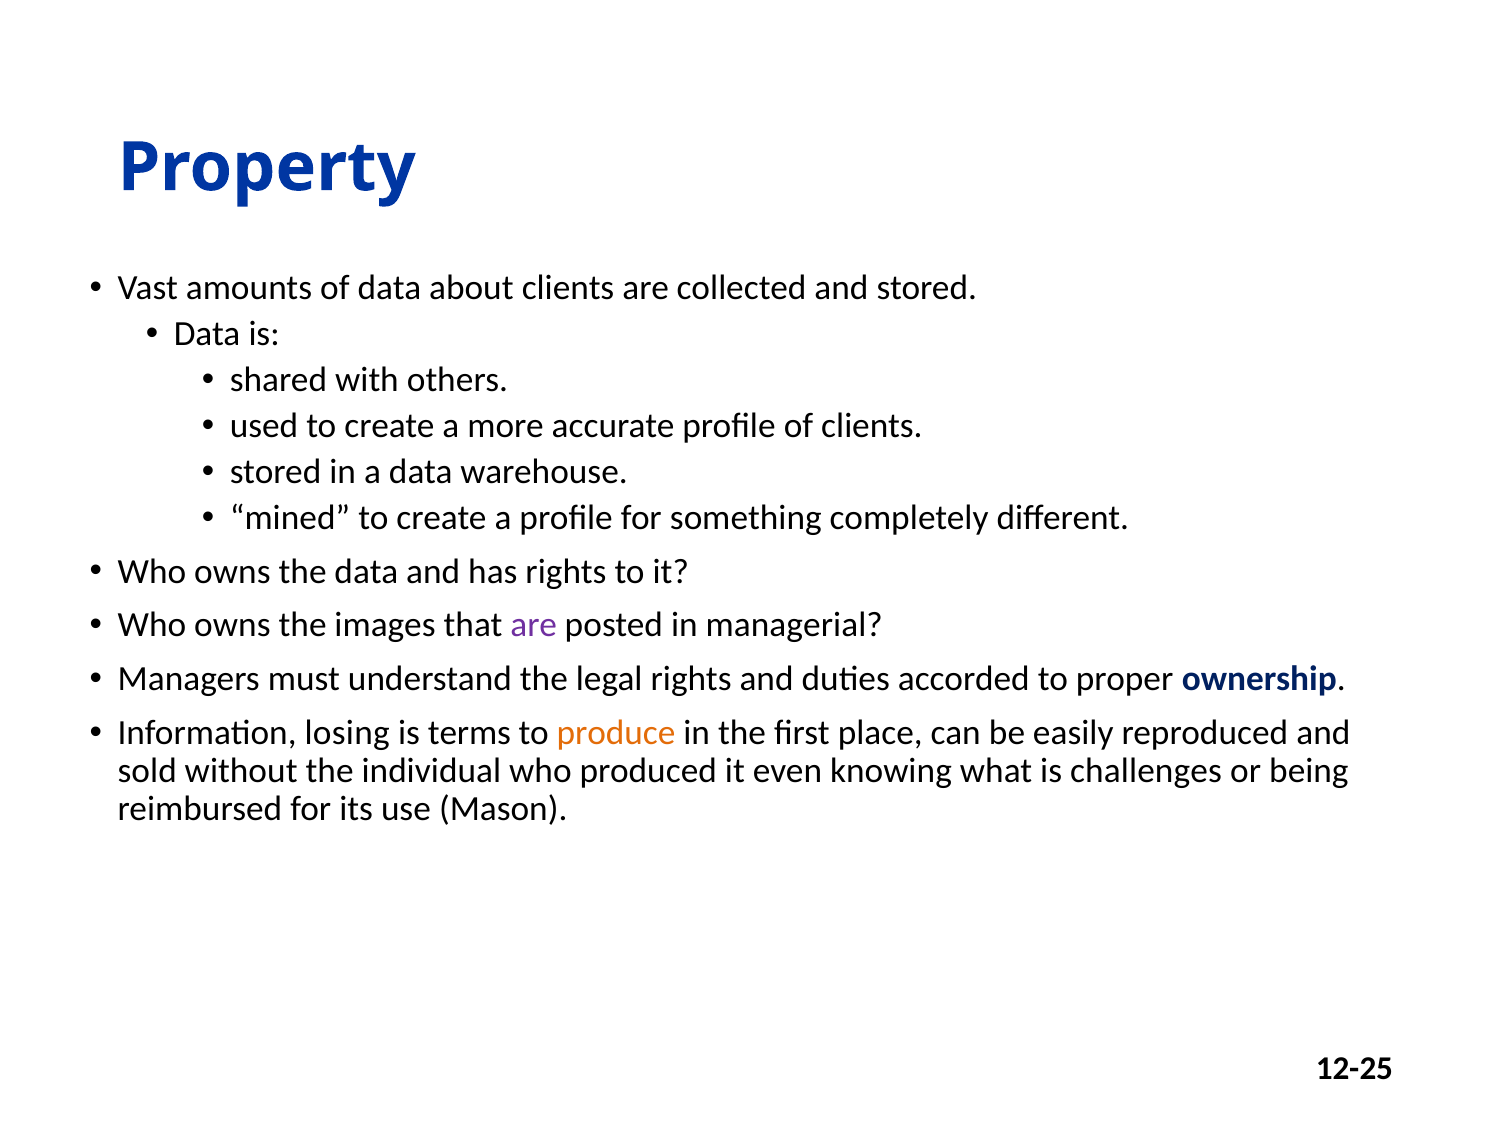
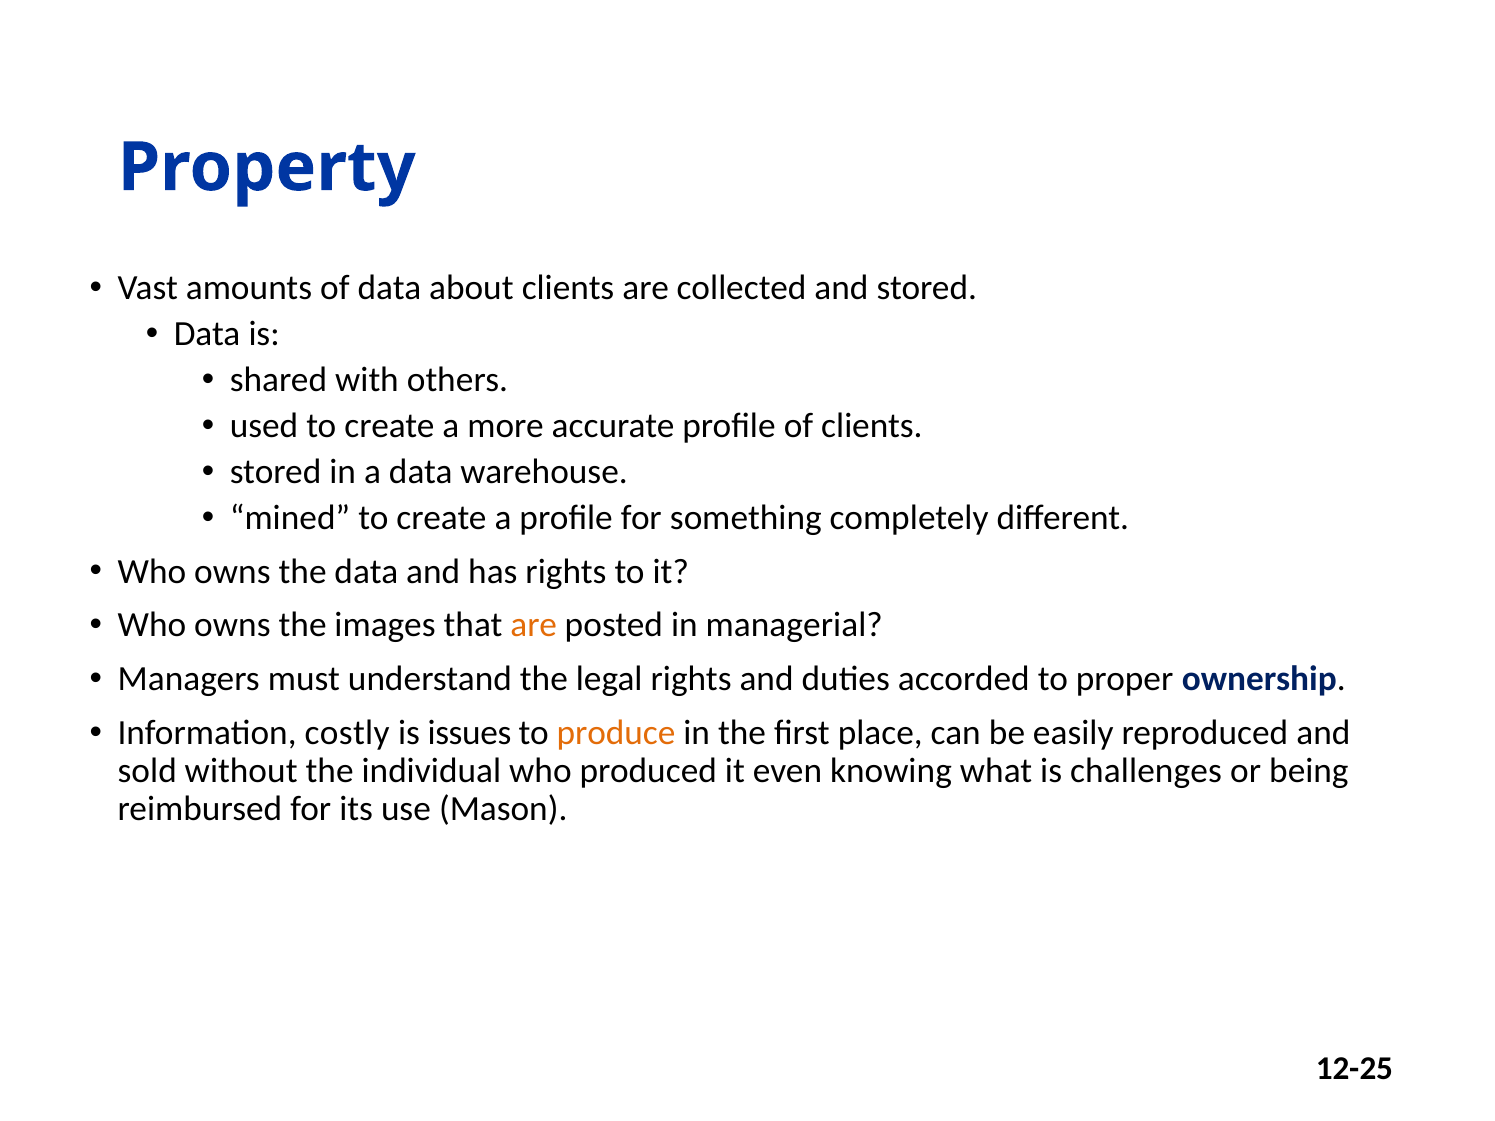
are at (534, 625) colour: purple -> orange
losing: losing -> costly
terms: terms -> issues
